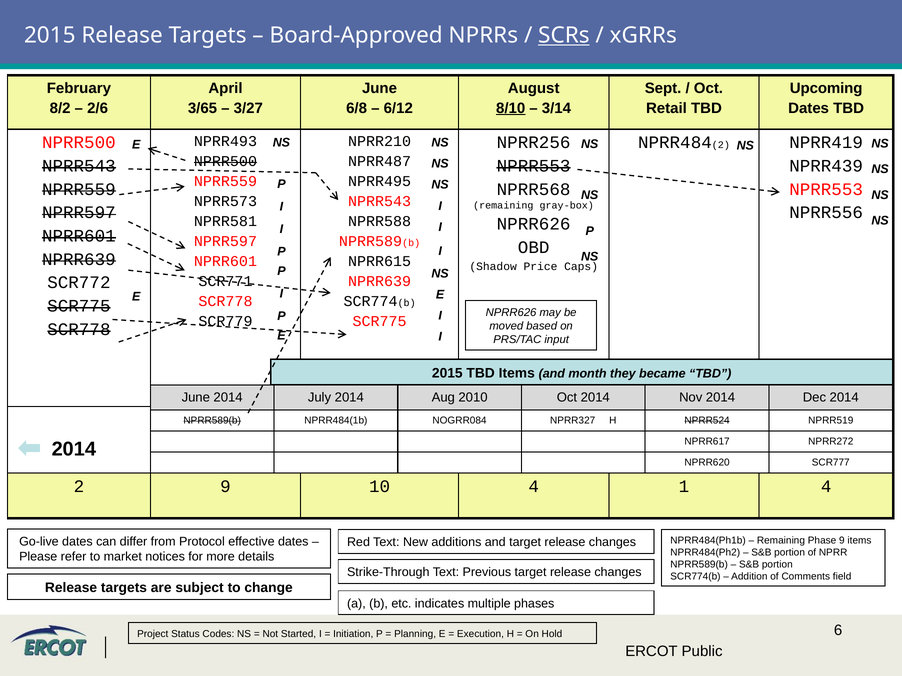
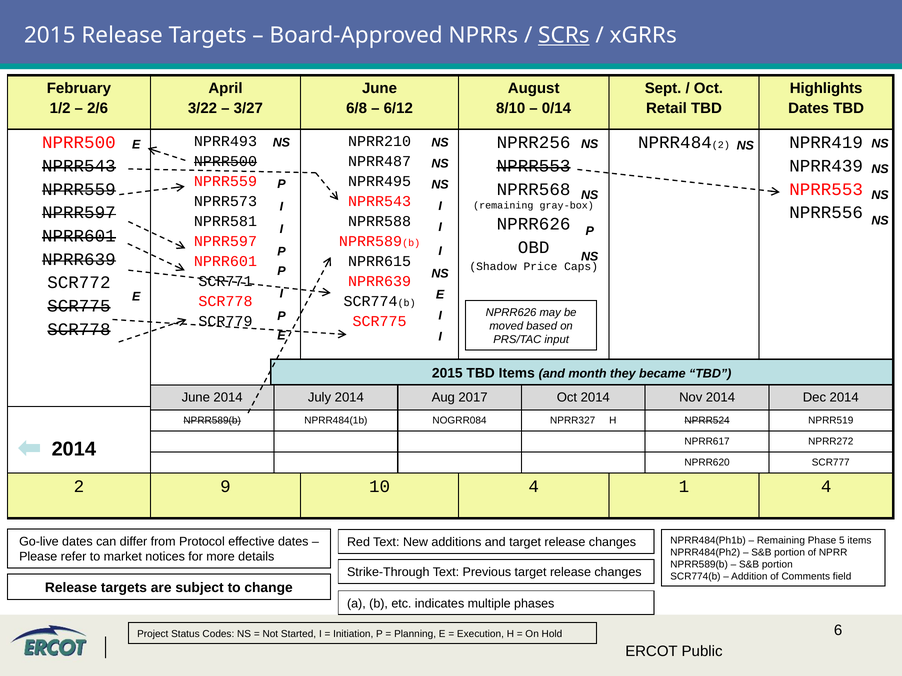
Upcoming: Upcoming -> Highlights
8/2: 8/2 -> 1/2
3/65: 3/65 -> 3/22
8/10 underline: present -> none
3/14: 3/14 -> 0/14
2010: 2010 -> 2017
Phase 9: 9 -> 5
